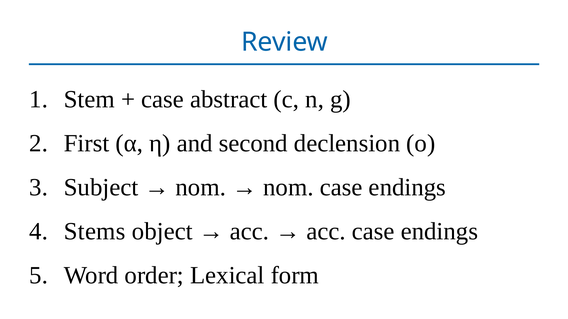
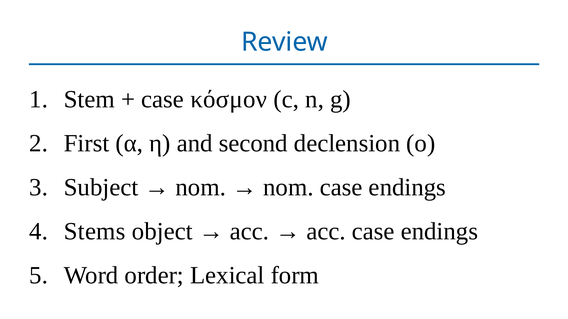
abstract: abstract -> κόσμον
